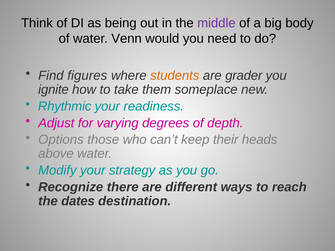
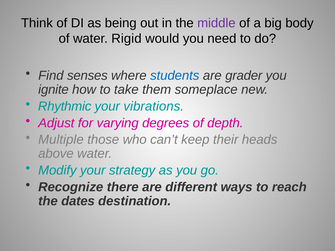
Venn: Venn -> Rigid
figures: figures -> senses
students colour: orange -> blue
readiness: readiness -> vibrations
Options: Options -> Multiple
